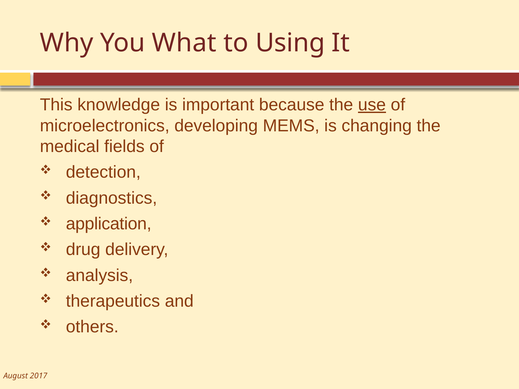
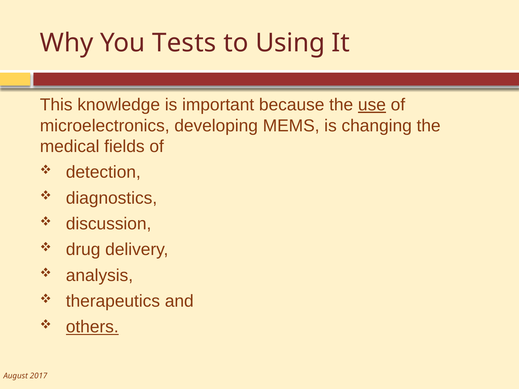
What: What -> Tests
application: application -> discussion
others underline: none -> present
